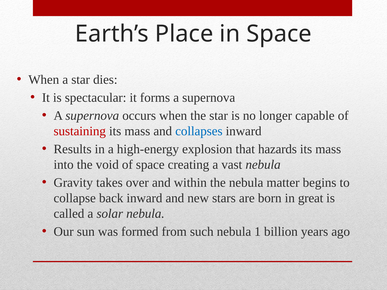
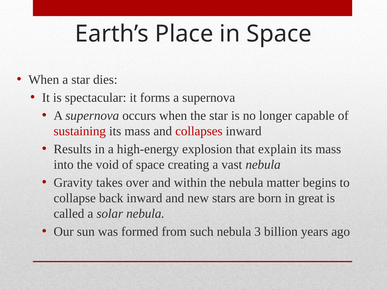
collapses colour: blue -> red
hazards: hazards -> explain
1: 1 -> 3
